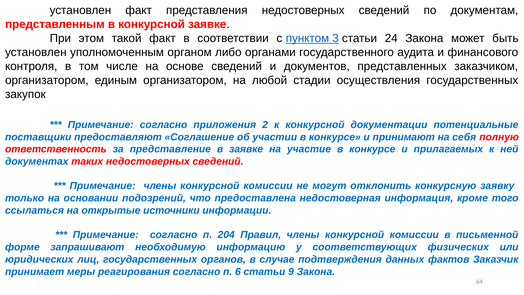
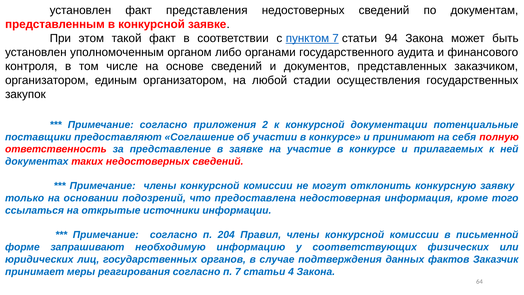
пунктом 3: 3 -> 7
24: 24 -> 94
п 6: 6 -> 7
9: 9 -> 4
